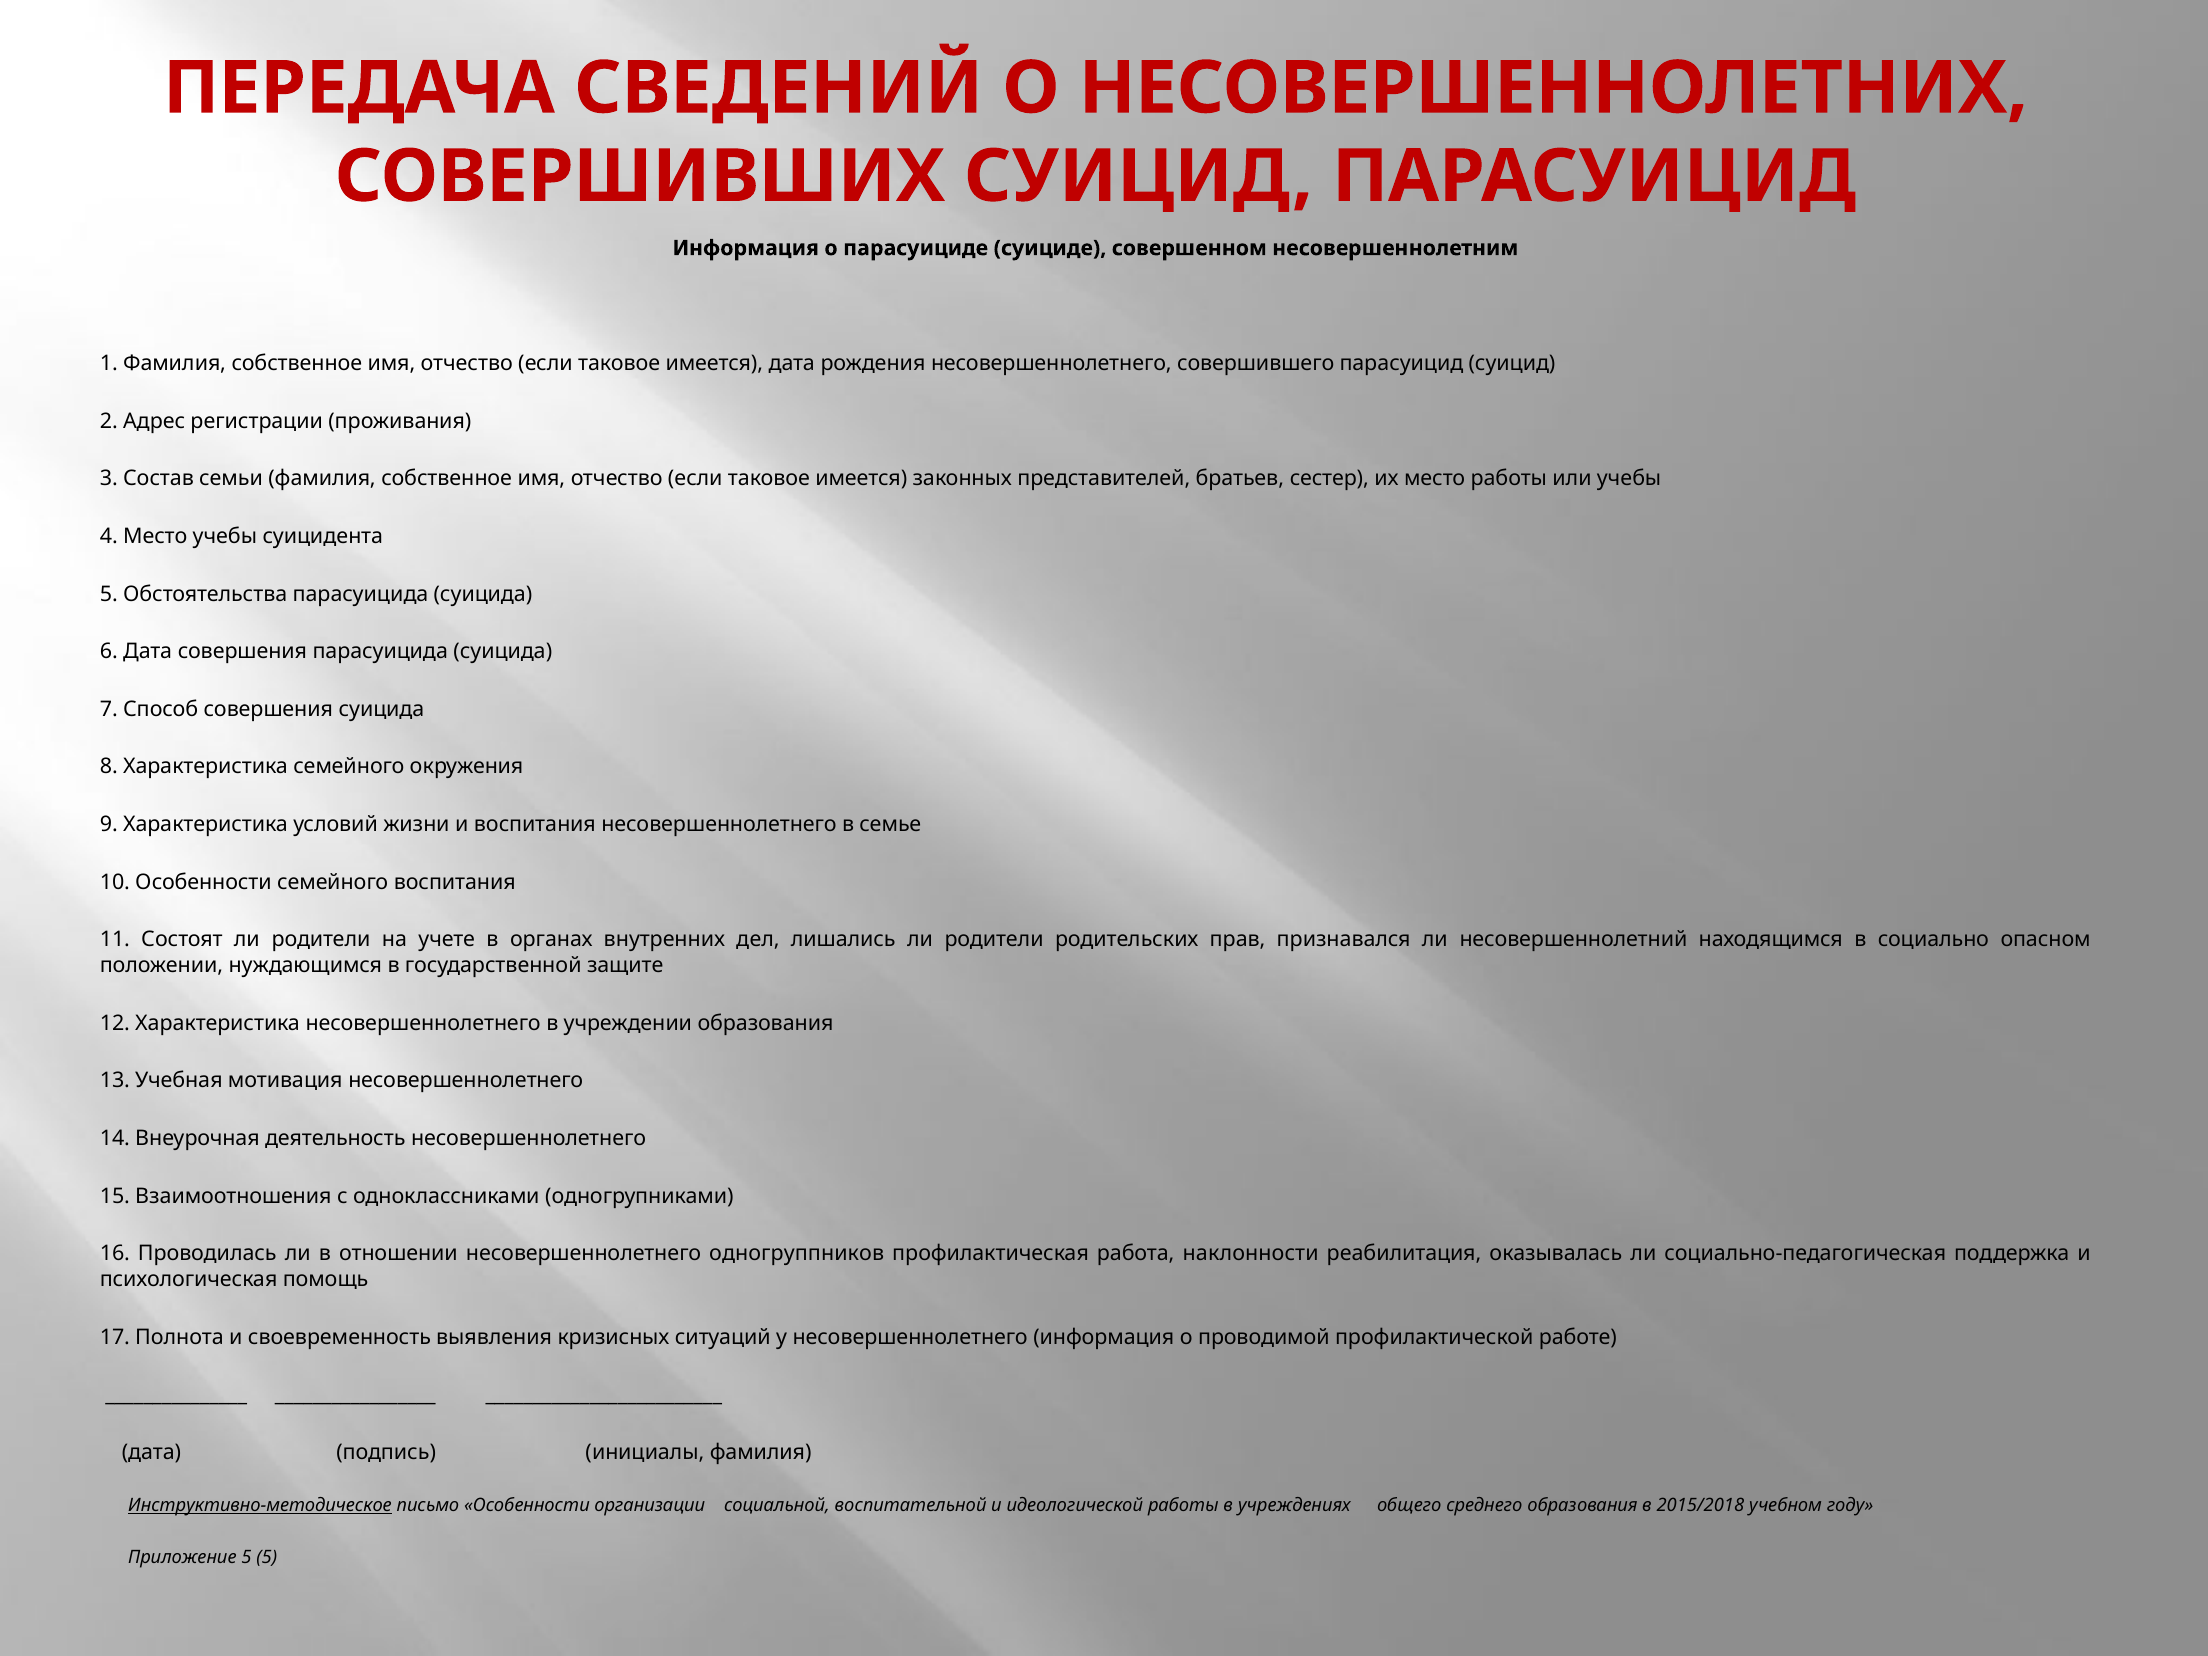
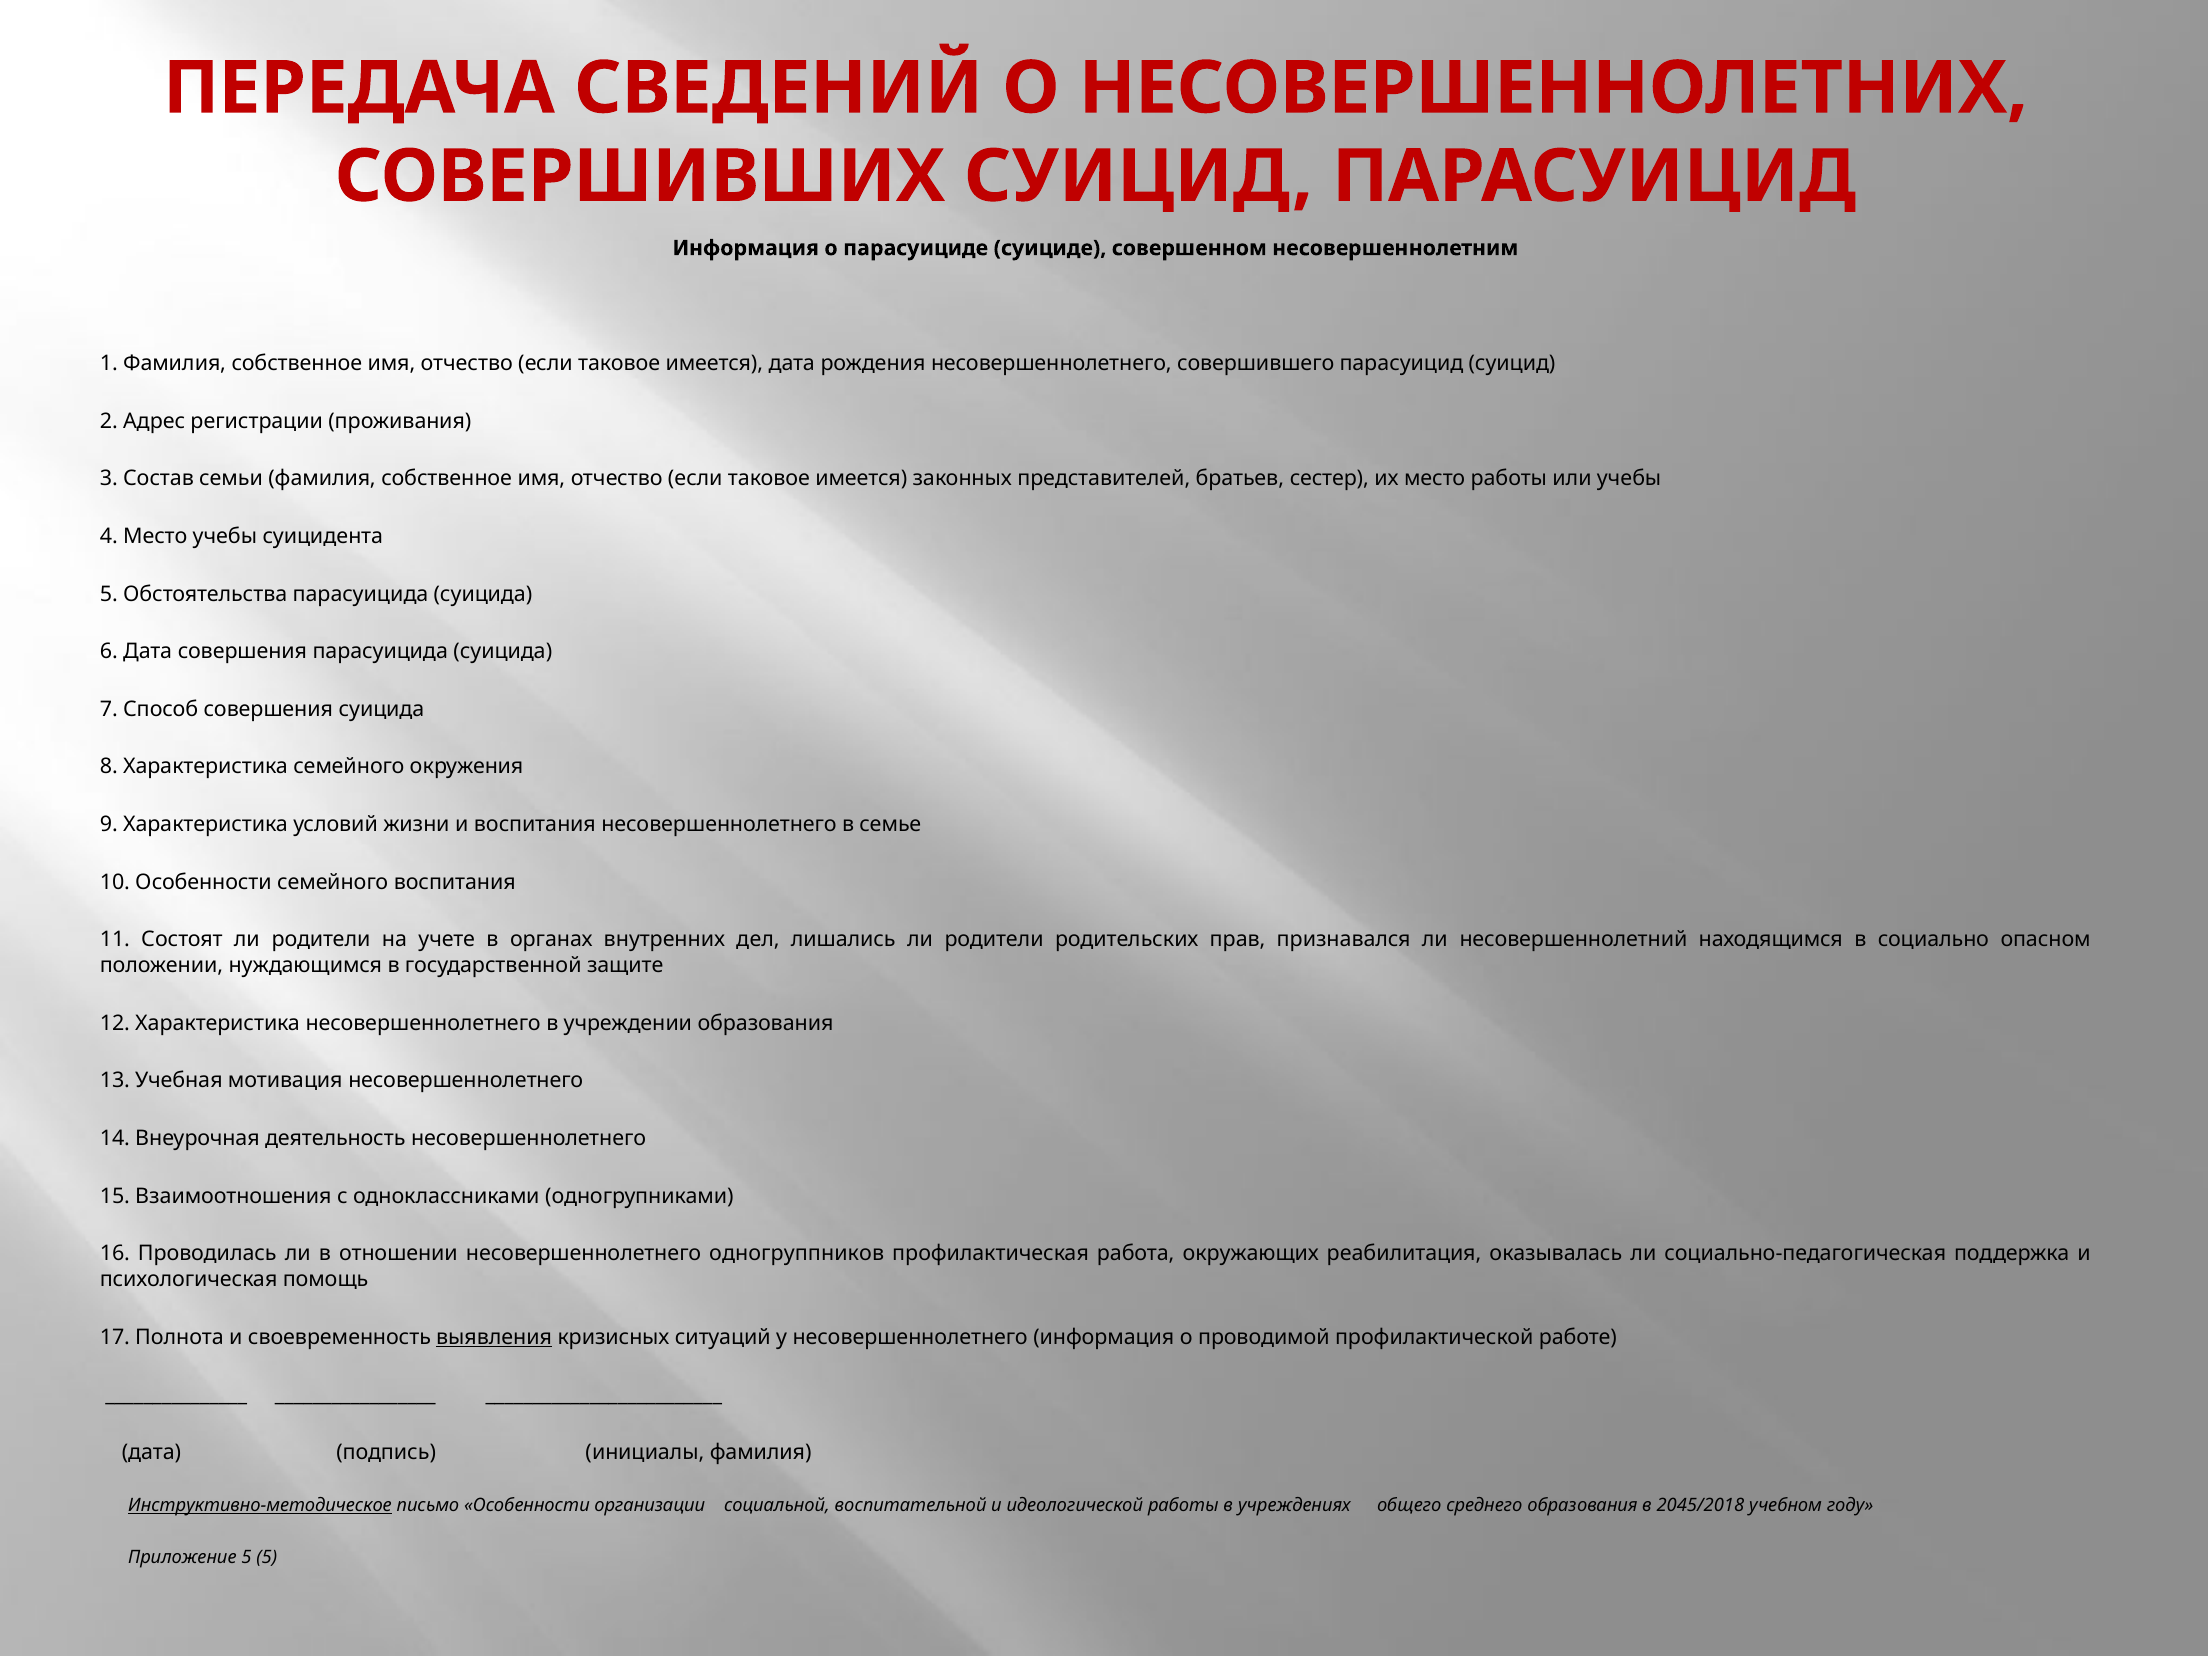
наклонности: наклонности -> окружающих
выявления underline: none -> present
2015/2018: 2015/2018 -> 2045/2018
